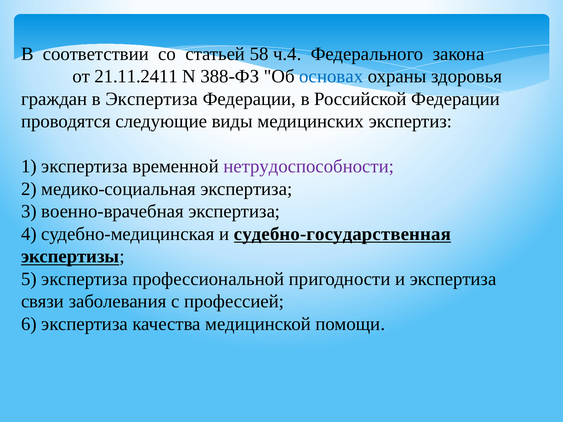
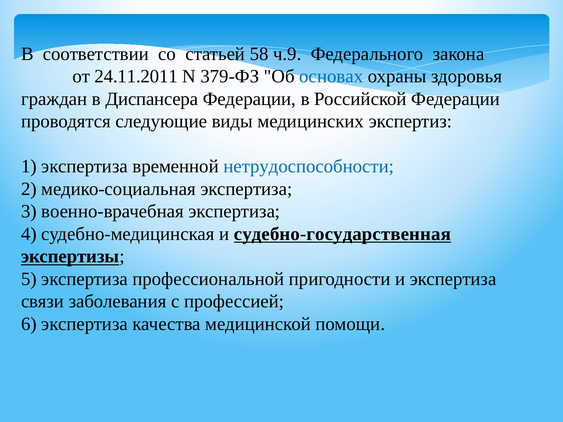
ч.4: ч.4 -> ч.9
21.11.2411: 21.11.2411 -> 24.11.2011
388-ФЗ: 388-ФЗ -> 379-ФЗ
в Экспертиза: Экспертиза -> Диспансера
нетрудоспособности colour: purple -> blue
